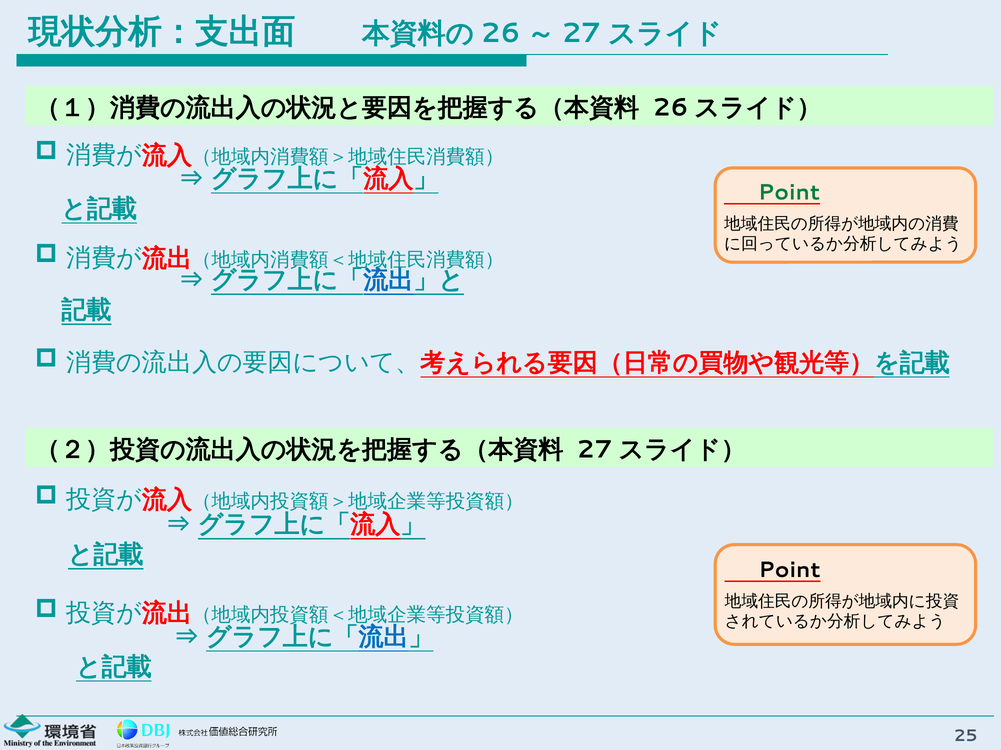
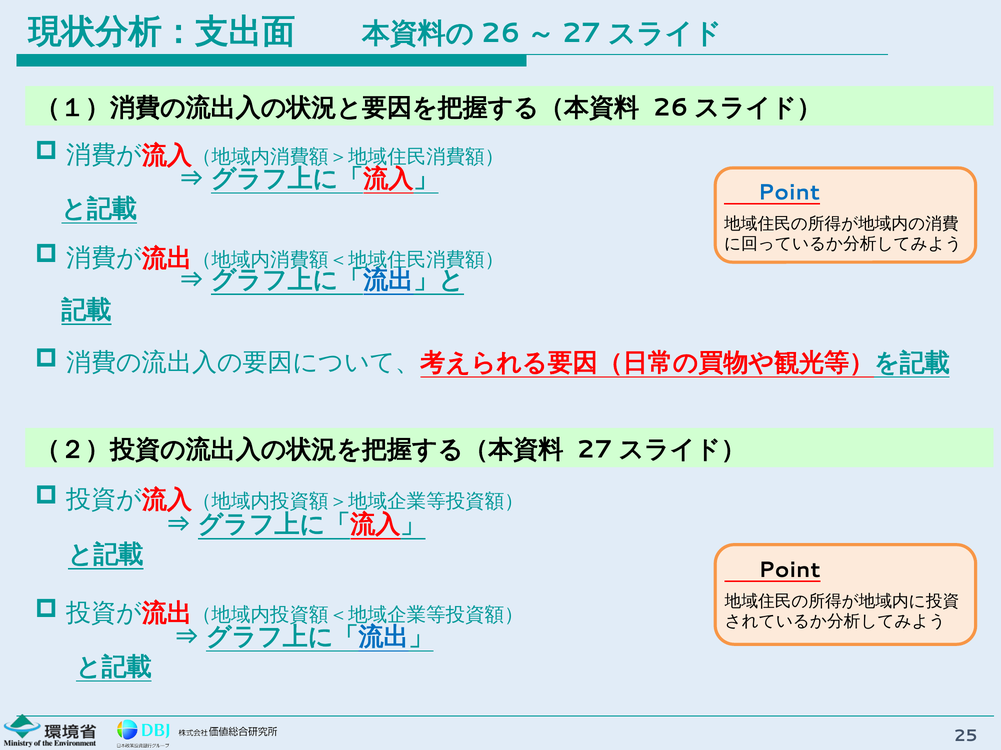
Point at (789, 193) colour: green -> blue
